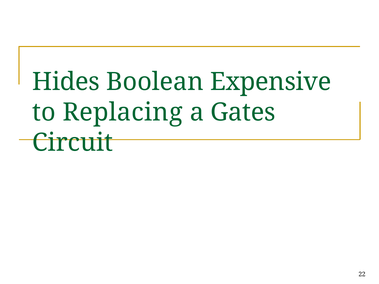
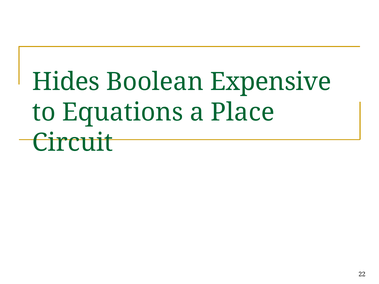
Replacing: Replacing -> Equations
Gates: Gates -> Place
